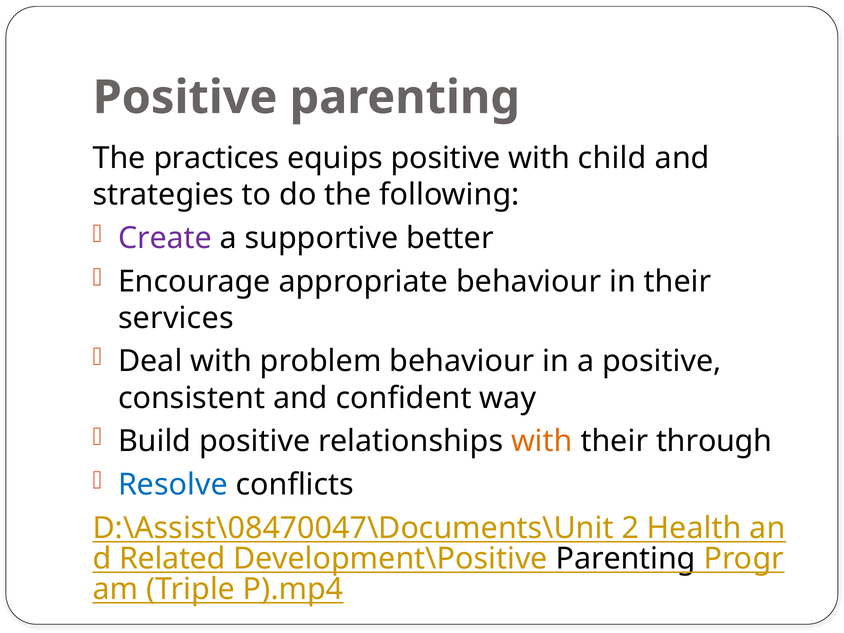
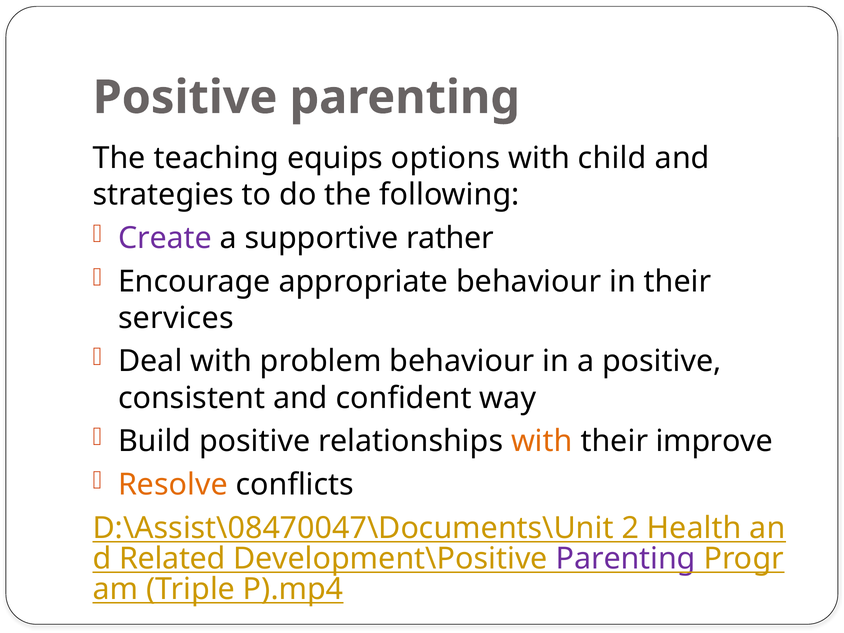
practices: practices -> teaching
equips positive: positive -> options
better: better -> rather
through: through -> improve
Resolve colour: blue -> orange
Parenting at (626, 559) colour: black -> purple
